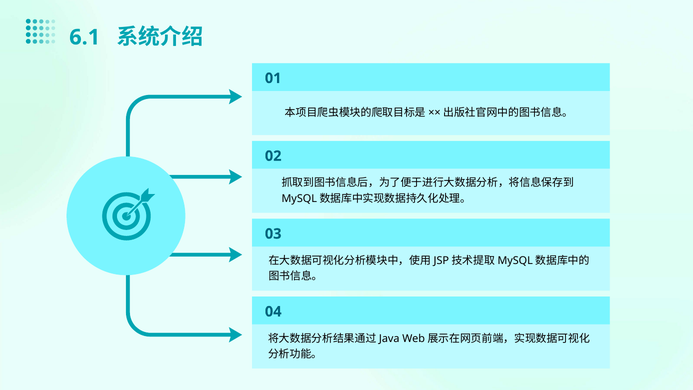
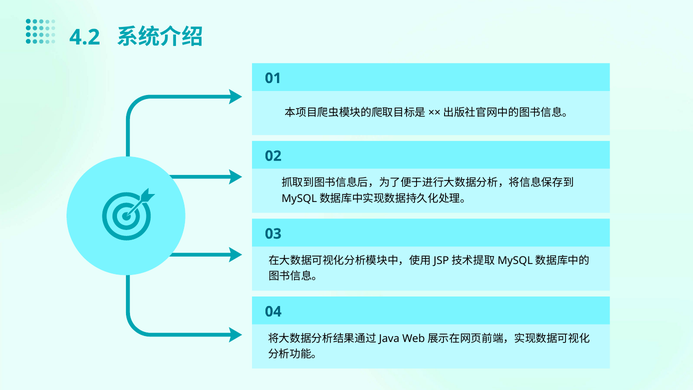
6.1: 6.1 -> 4.2
